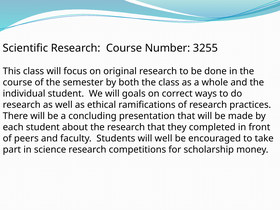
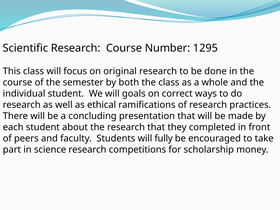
3255: 3255 -> 1295
will well: well -> fully
